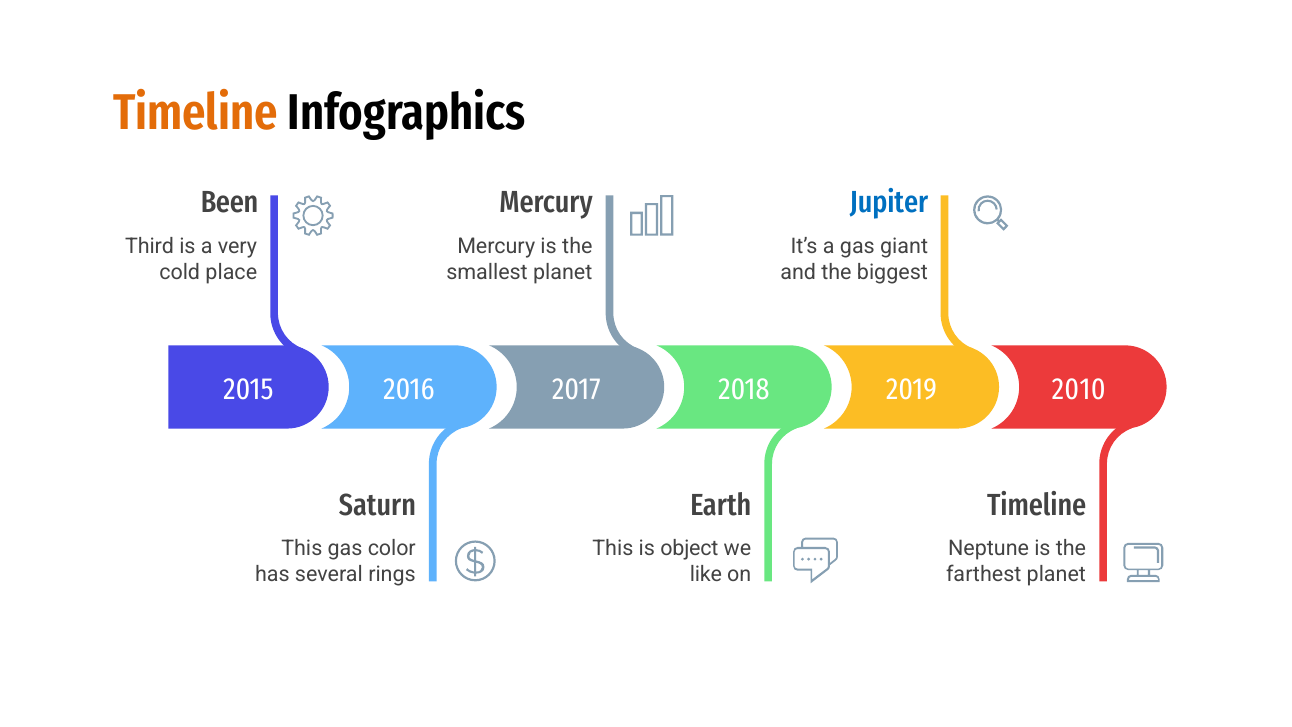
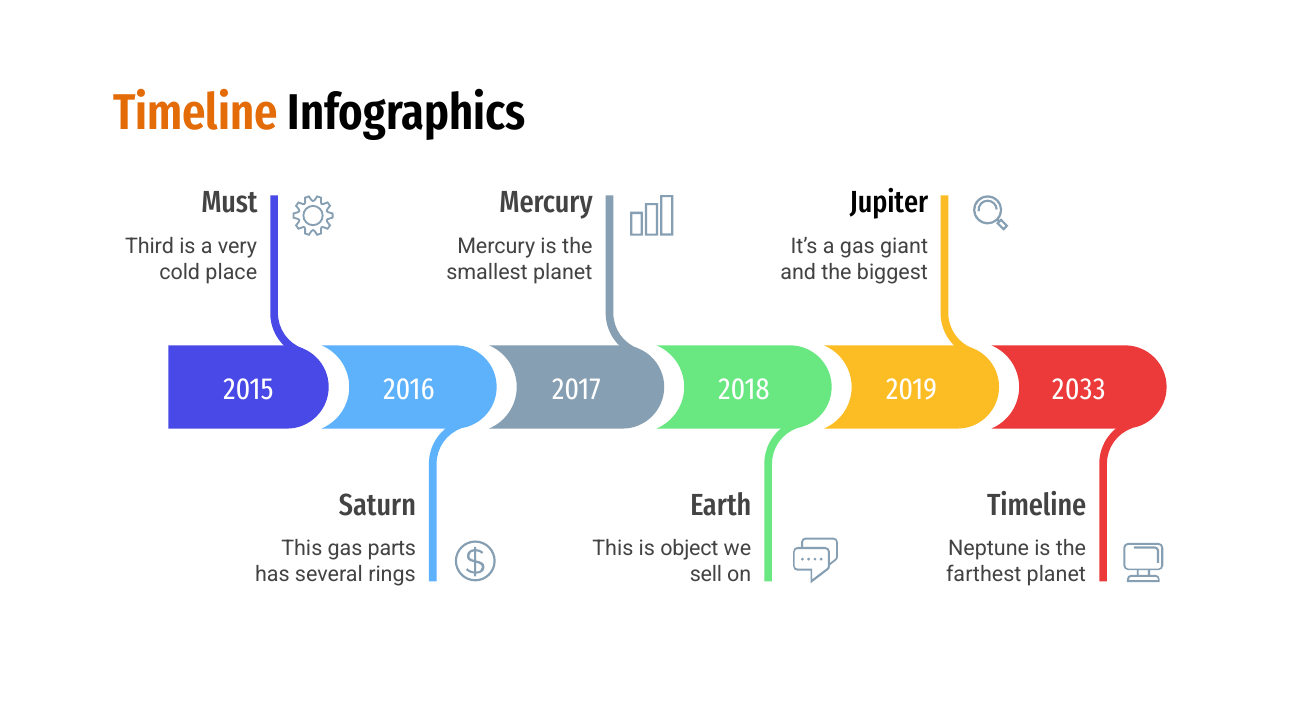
Been: Been -> Must
Jupiter colour: blue -> black
2010: 2010 -> 2033
color: color -> parts
like: like -> sell
